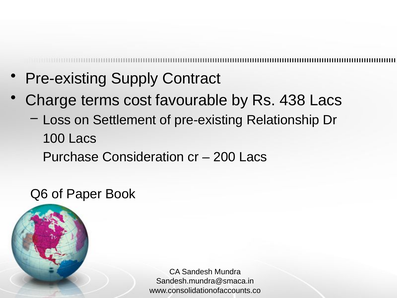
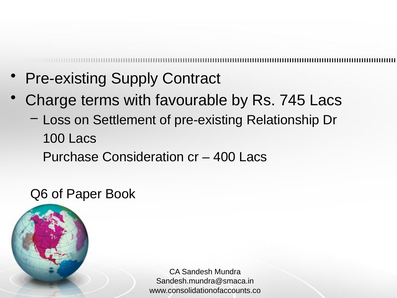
cost: cost -> with
438: 438 -> 745
200: 200 -> 400
